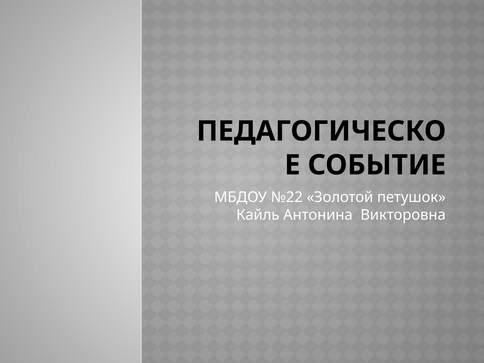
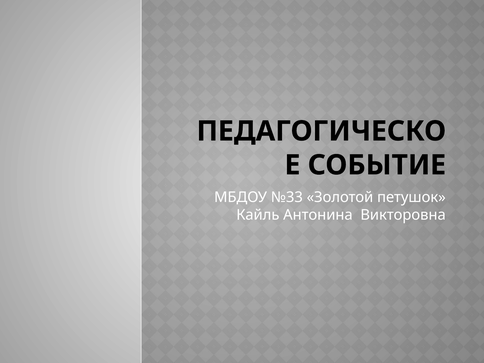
№22: №22 -> №33
